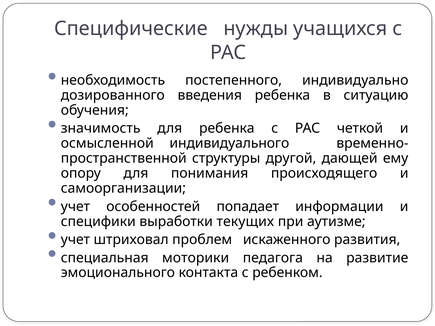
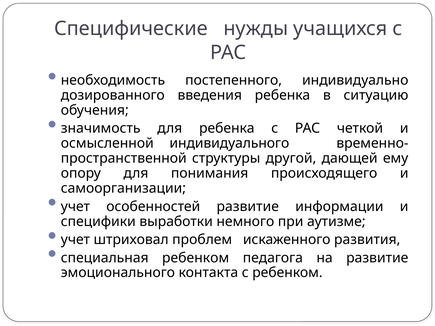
особенностей попадает: попадает -> развитие
текущих: текущих -> немного
специальная моторики: моторики -> ребенком
